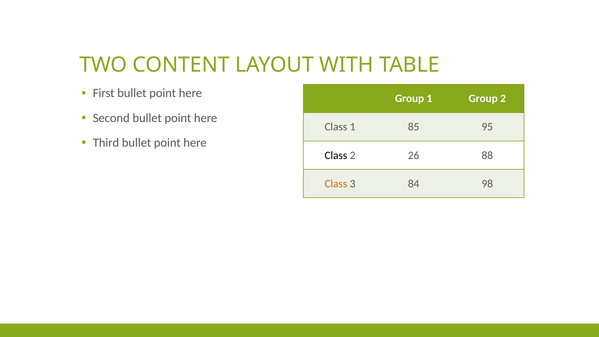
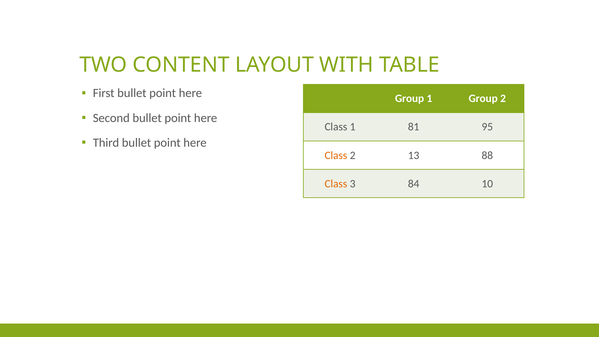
85: 85 -> 81
Class at (336, 155) colour: black -> orange
26: 26 -> 13
98: 98 -> 10
